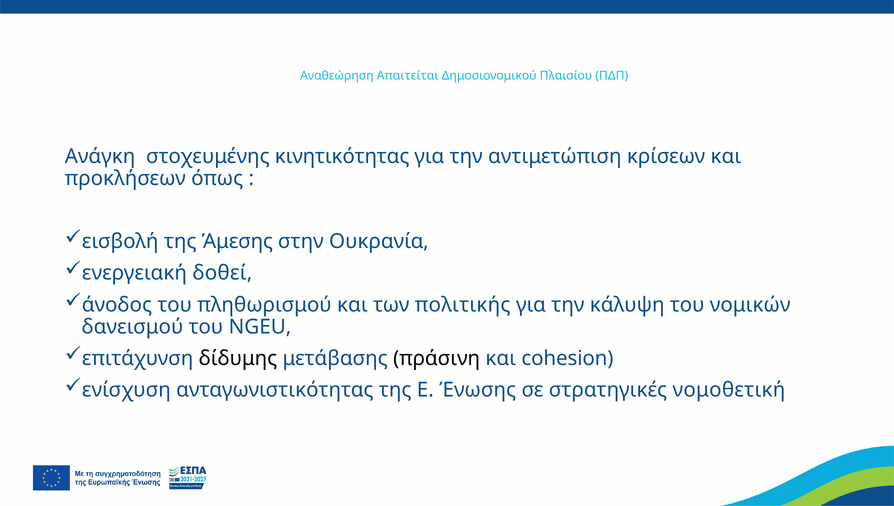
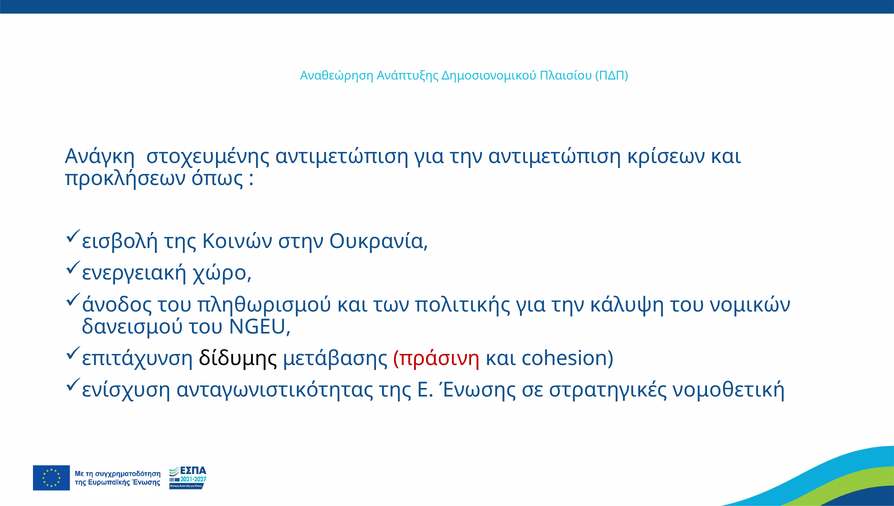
Απαιτείται: Απαιτείται -> Ανάπτυξης
στοχευμένης κινητικότητας: κινητικότητας -> αντιμετώπιση
Άμεσης: Άμεσης -> Κοινών
δοθεί: δοθεί -> χώρο
πράσινη colour: black -> red
